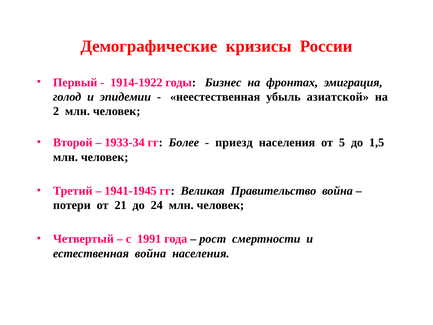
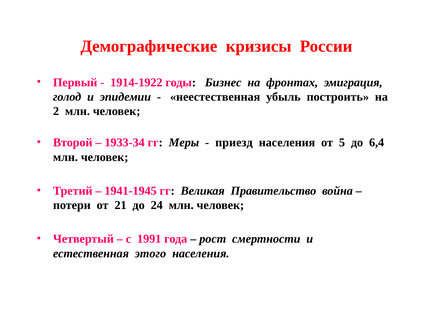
азиатской: азиатской -> построить
Более: Более -> Меры
1,5: 1,5 -> 6,4
естественная война: война -> этого
